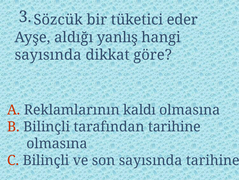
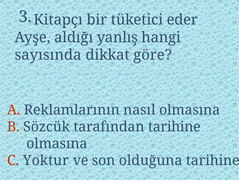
Sözcük: Sözcük -> Kitapçı
kaldı: kaldı -> nasıl
B Bilinçli: Bilinçli -> Sözcük
C Bilinçli: Bilinçli -> Yoktur
son sayısında: sayısında -> olduğuna
